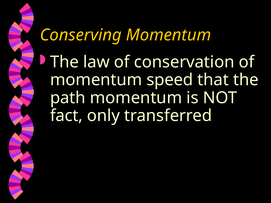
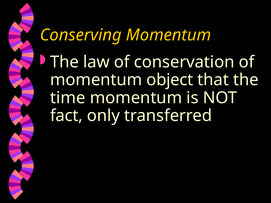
speed: speed -> object
path: path -> time
